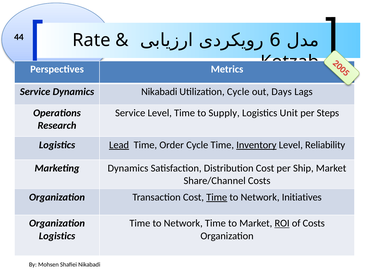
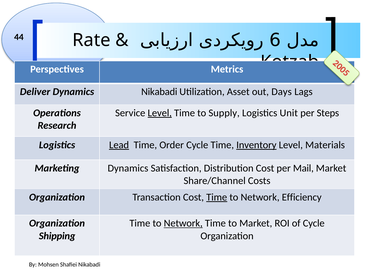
Service at (35, 92): Service -> Deliver
Utilization Cycle: Cycle -> Asset
Level at (160, 113) underline: none -> present
Reliability: Reliability -> Materials
Ship: Ship -> Mail
Initiatives: Initiatives -> Efficiency
Network at (183, 223) underline: none -> present
ROI underline: present -> none
of Costs: Costs -> Cycle
Logistics at (57, 236): Logistics -> Shipping
